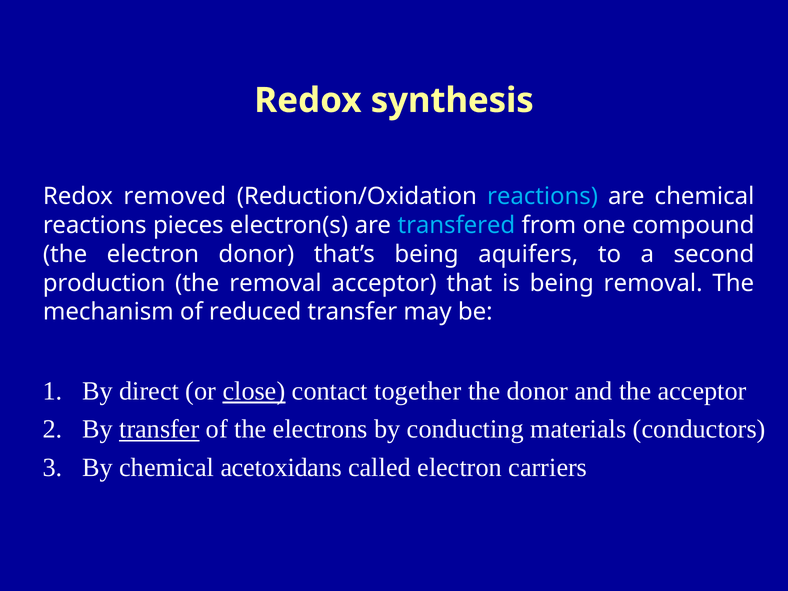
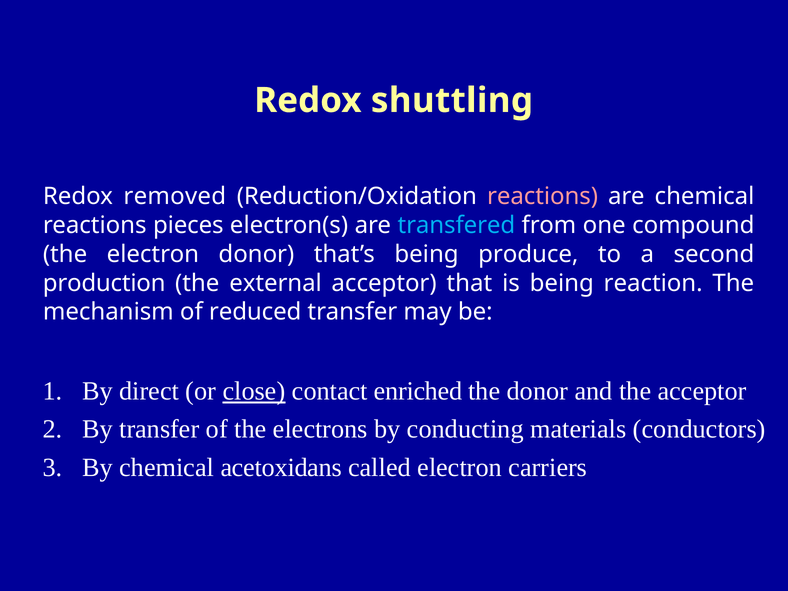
synthesis: synthesis -> shuttling
reactions at (543, 196) colour: light blue -> pink
aquifers: aquifers -> produce
the removal: removal -> external
being removal: removal -> reaction
together: together -> enriched
transfer at (159, 429) underline: present -> none
